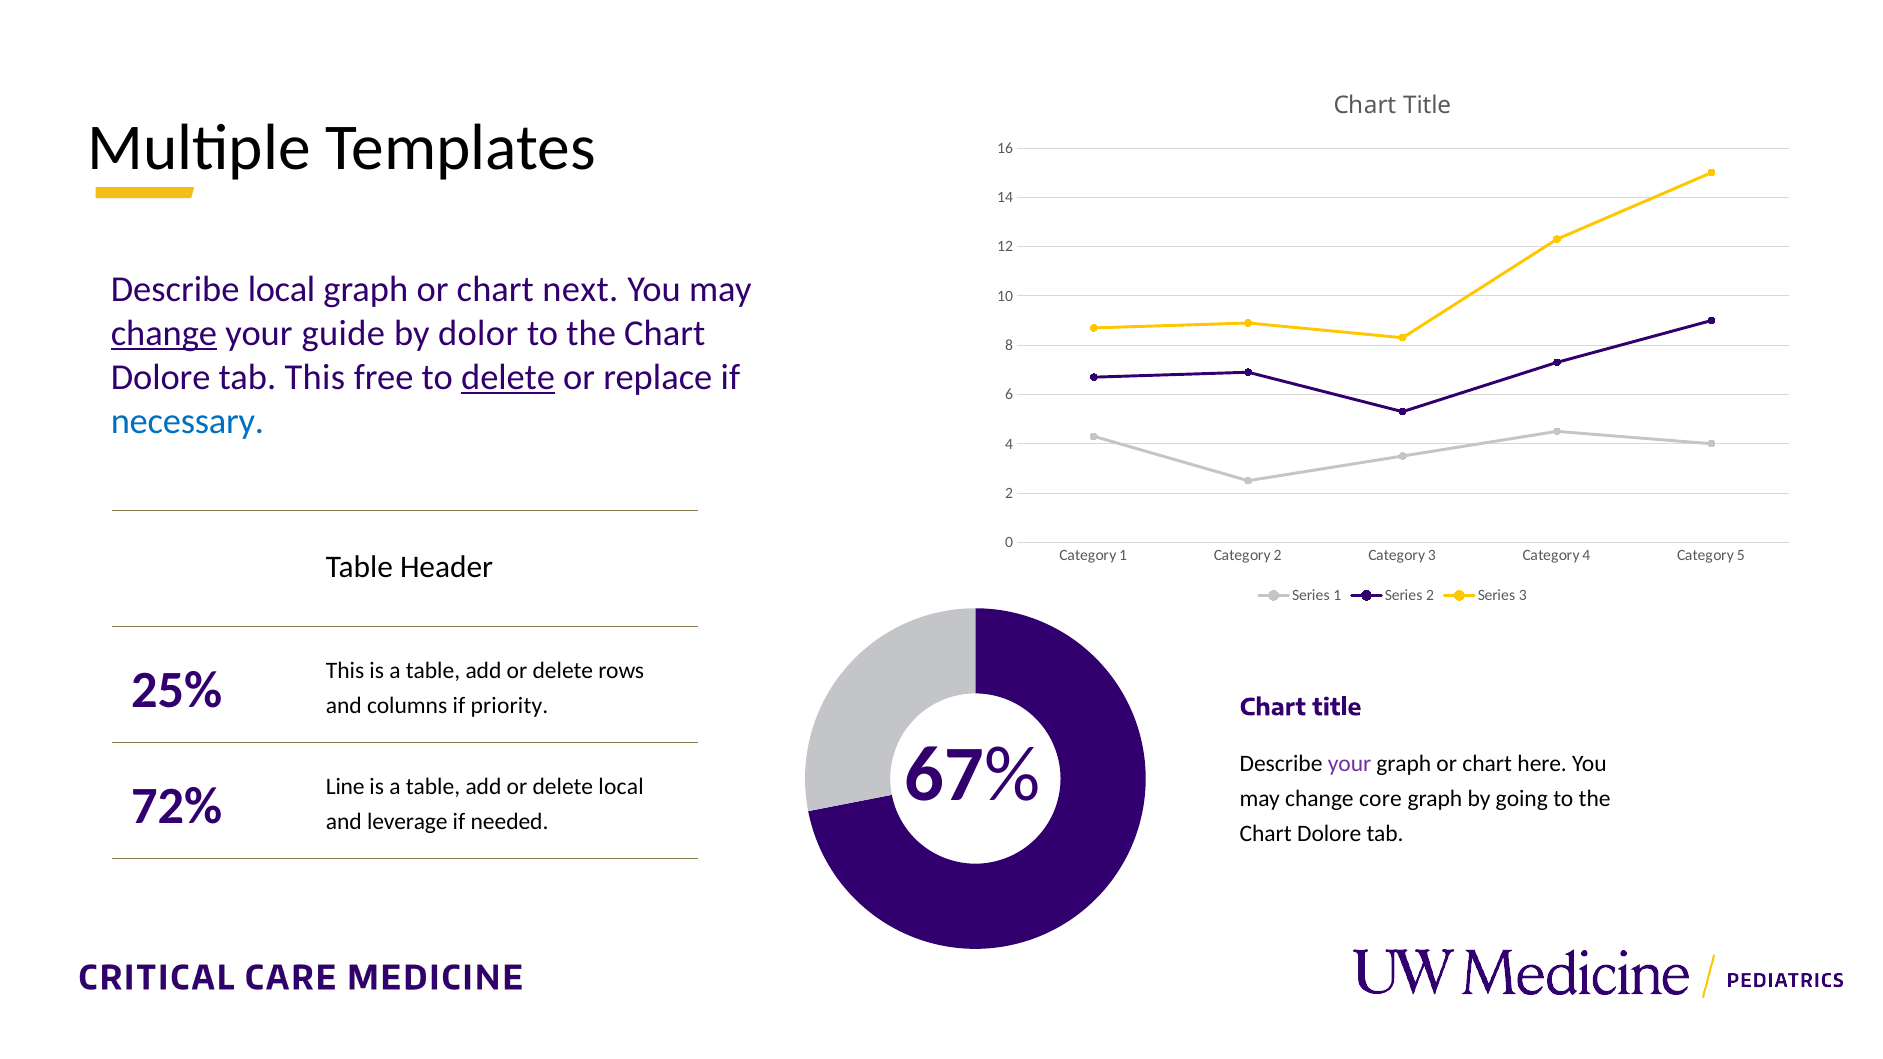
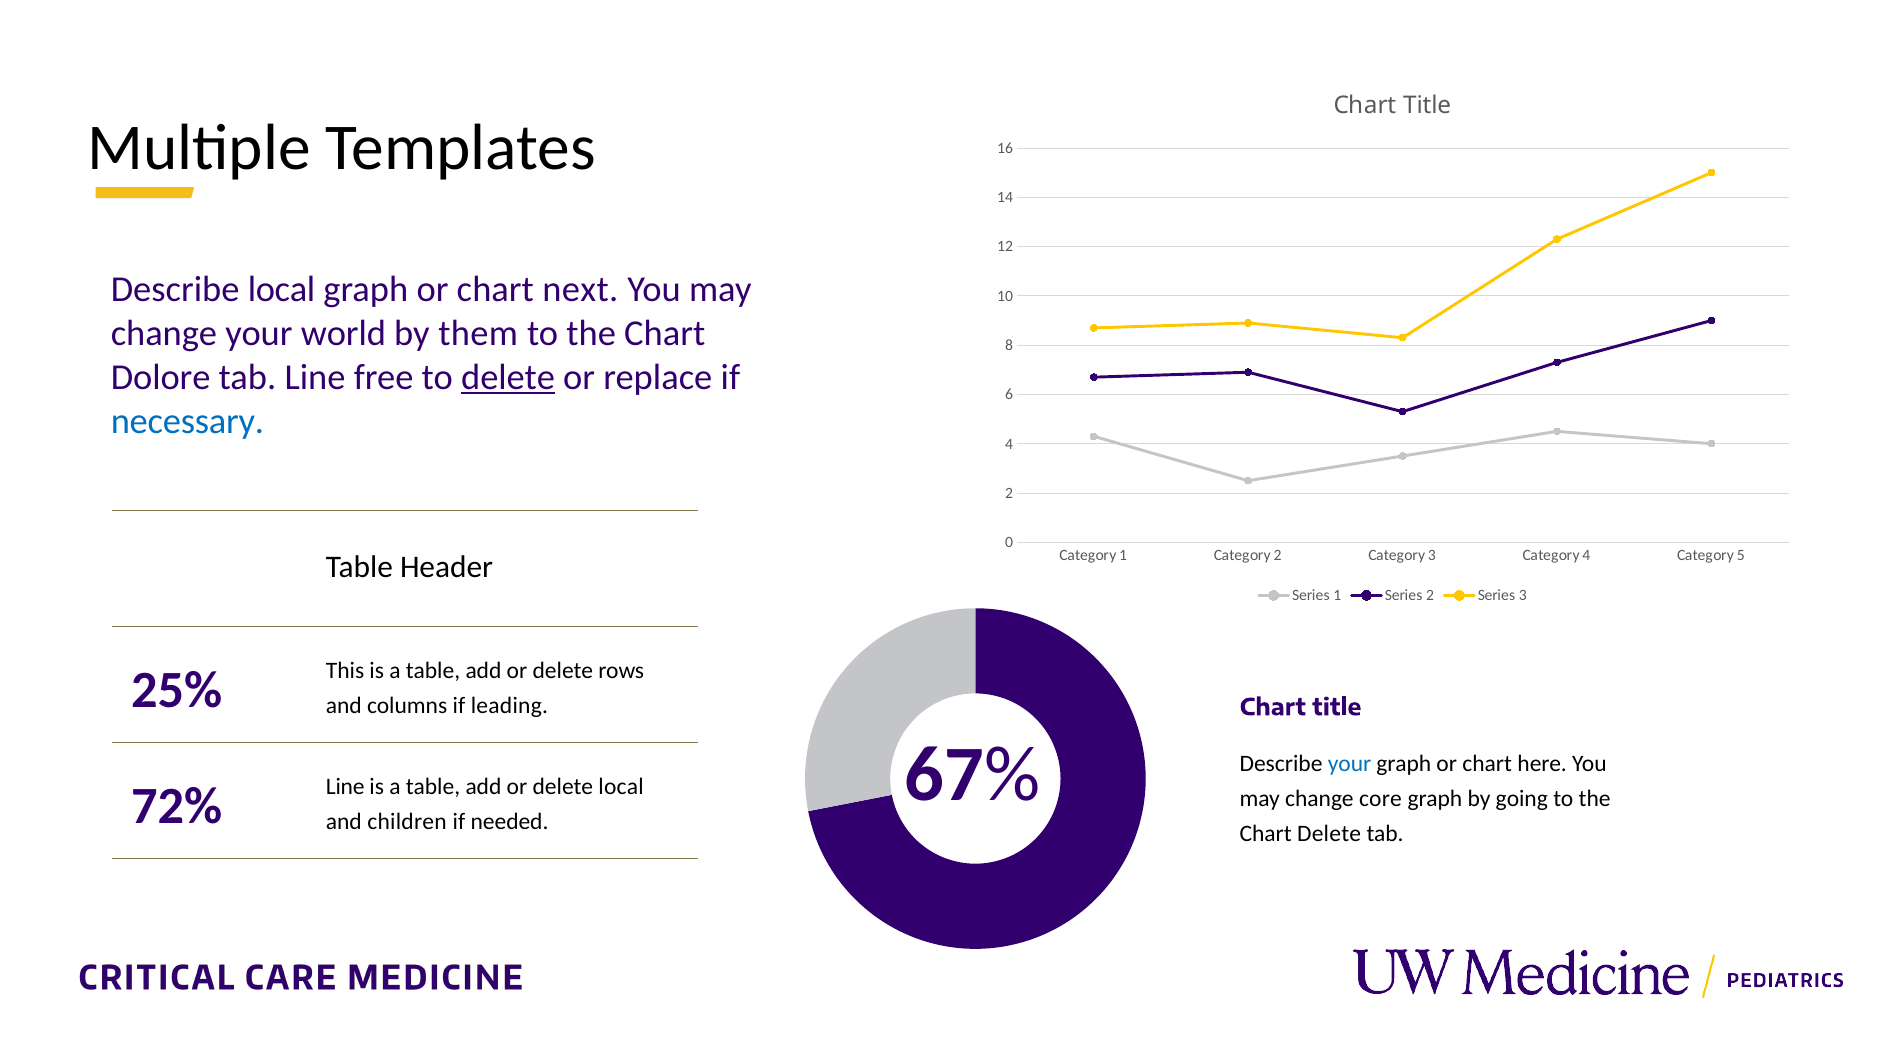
change at (164, 333) underline: present -> none
guide: guide -> world
dolor: dolor -> them
tab This: This -> Line
priority: priority -> leading
your at (1350, 763) colour: purple -> blue
leverage: leverage -> children
Dolore at (1329, 834): Dolore -> Delete
